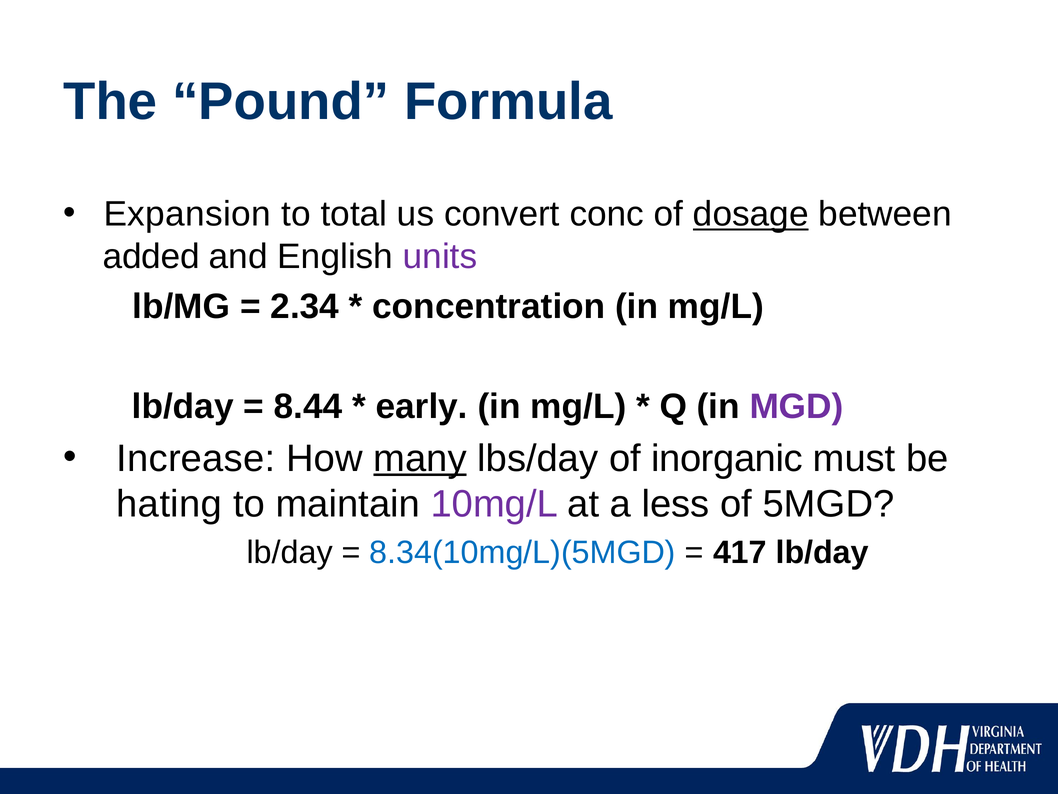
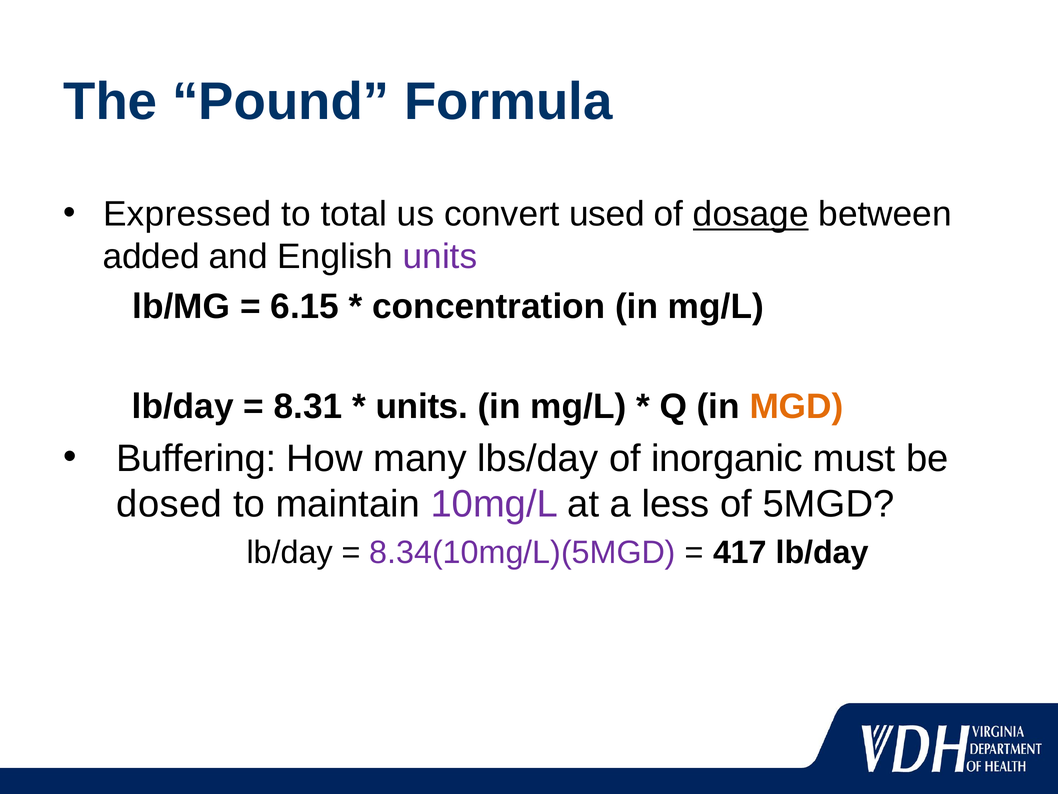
Expansion: Expansion -> Expressed
conc: conc -> used
2.34: 2.34 -> 6.15
8.44: 8.44 -> 8.31
early at (422, 406): early -> units
MGD colour: purple -> orange
Increase: Increase -> Buffering
many underline: present -> none
hating: hating -> dosed
8.34(10mg/L)(5MGD colour: blue -> purple
